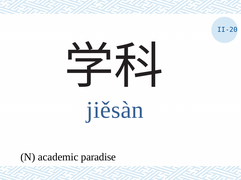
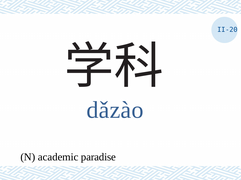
jiěsàn: jiěsàn -> dǎzào
